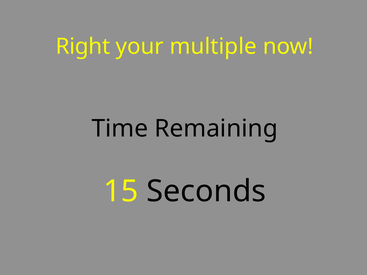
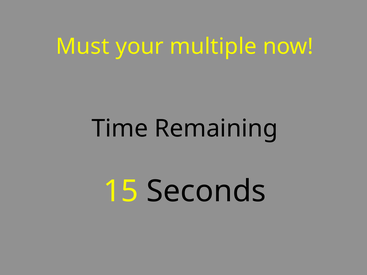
Right: Right -> Must
